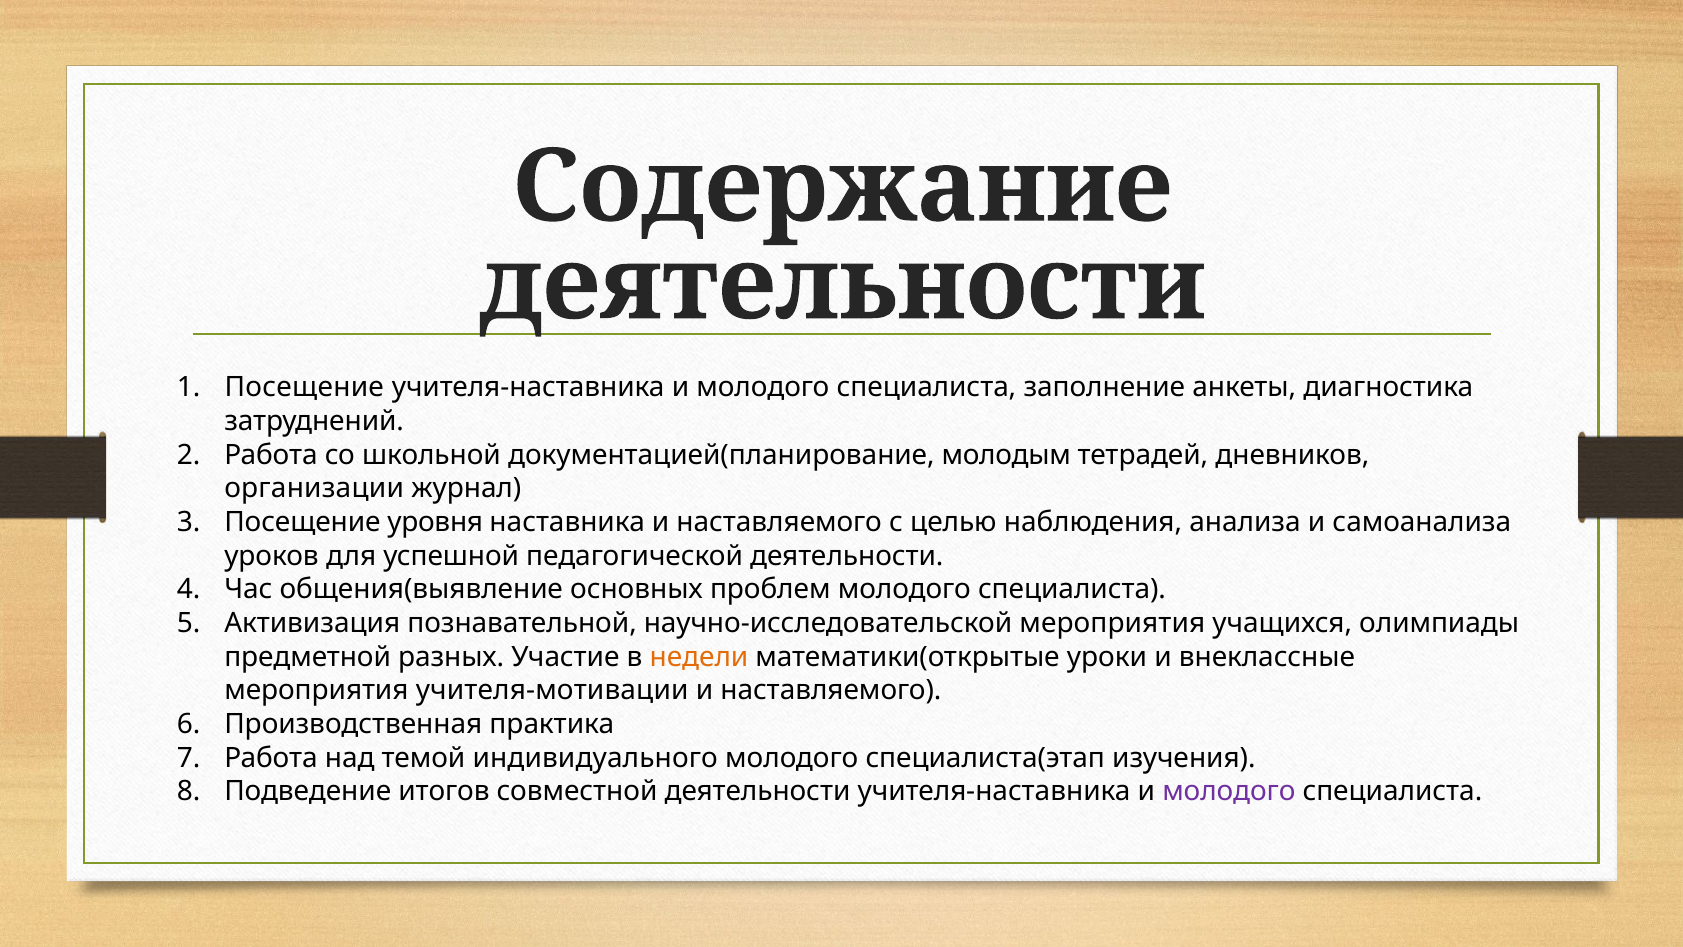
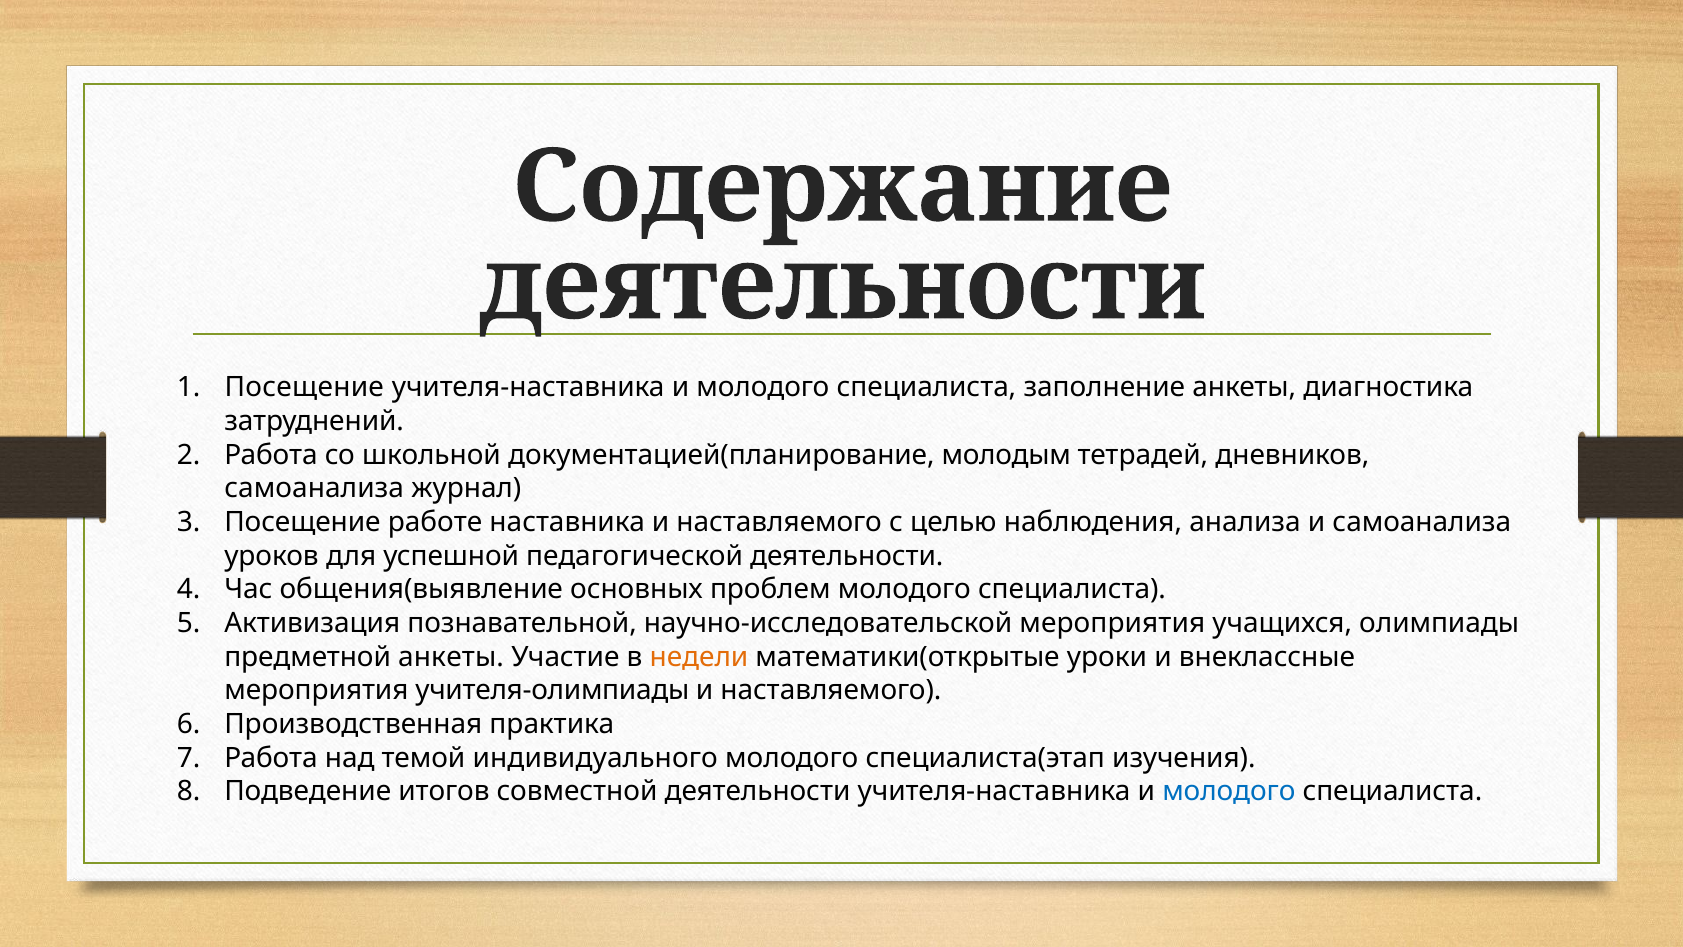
организации at (314, 488): организации -> самоанализа
уровня: уровня -> работе
предметной разных: разных -> анкеты
учителя-мотивации: учителя-мотивации -> учителя-олимпиады
молодого at (1229, 791) colour: purple -> blue
